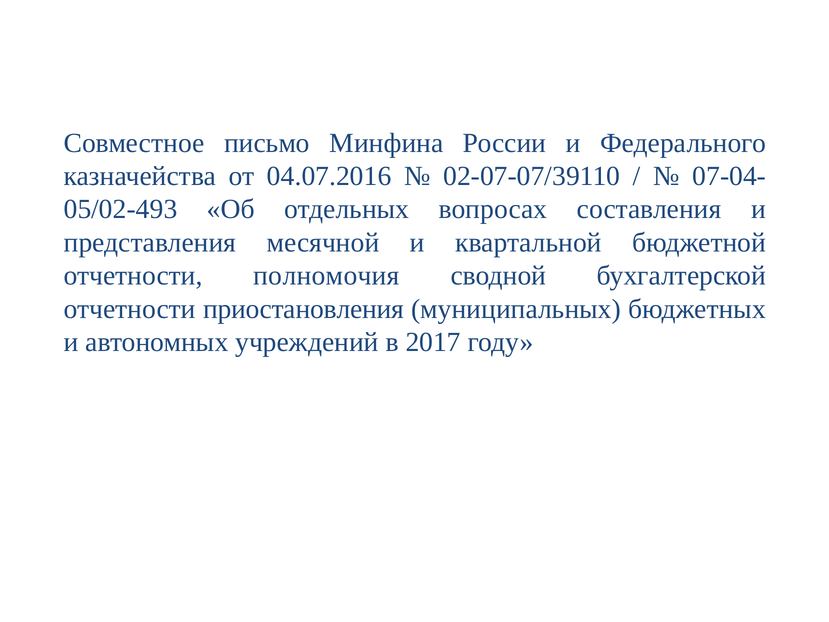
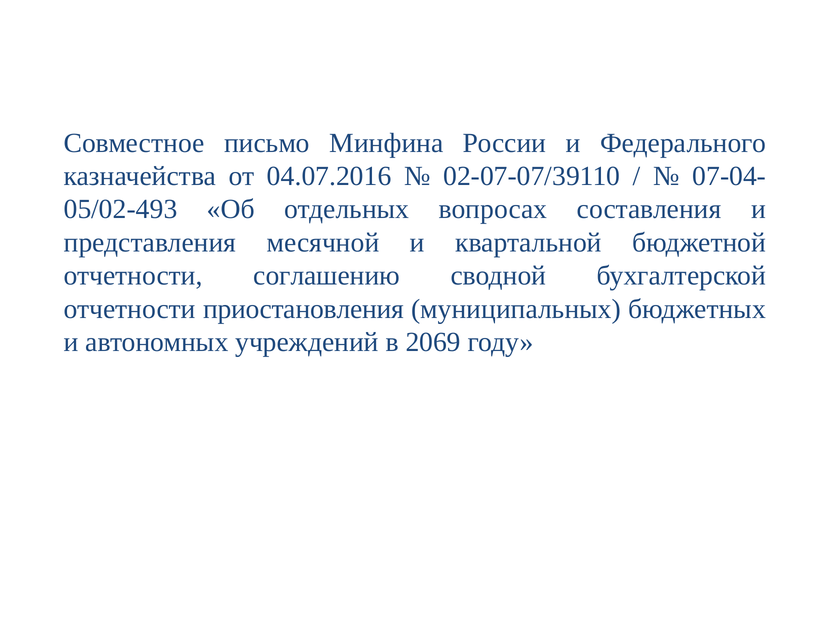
полномочия: полномочия -> соглашению
2017: 2017 -> 2069
